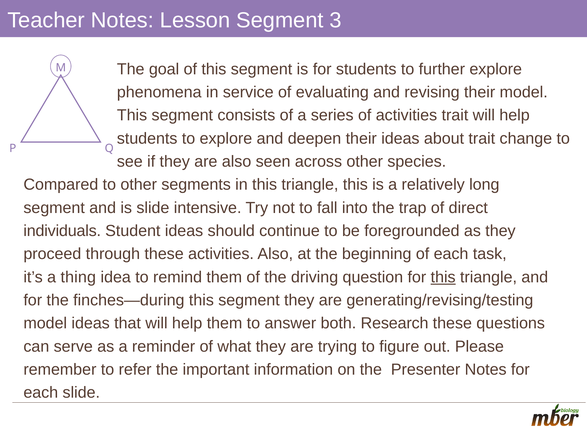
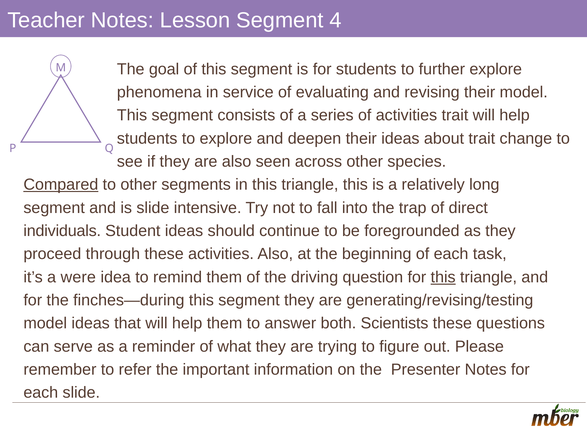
3: 3 -> 4
Compared underline: none -> present
thing: thing -> were
Research: Research -> Scientists
